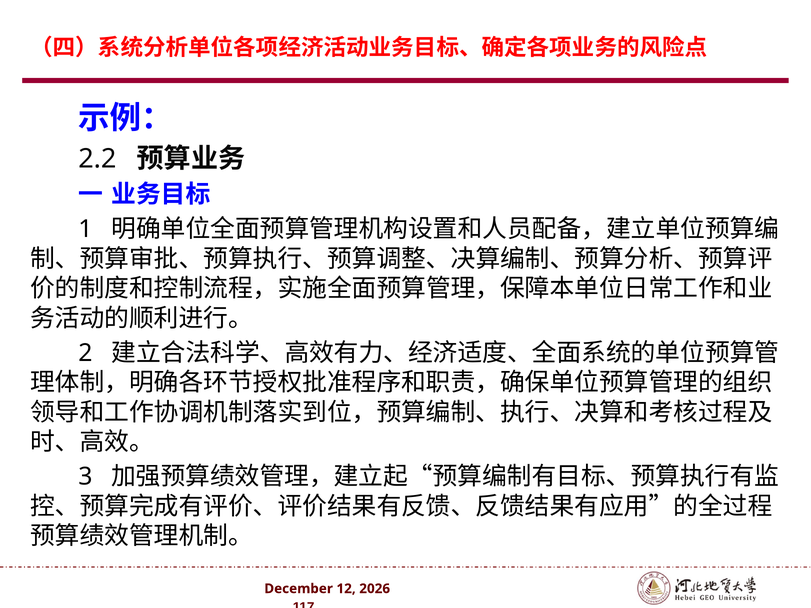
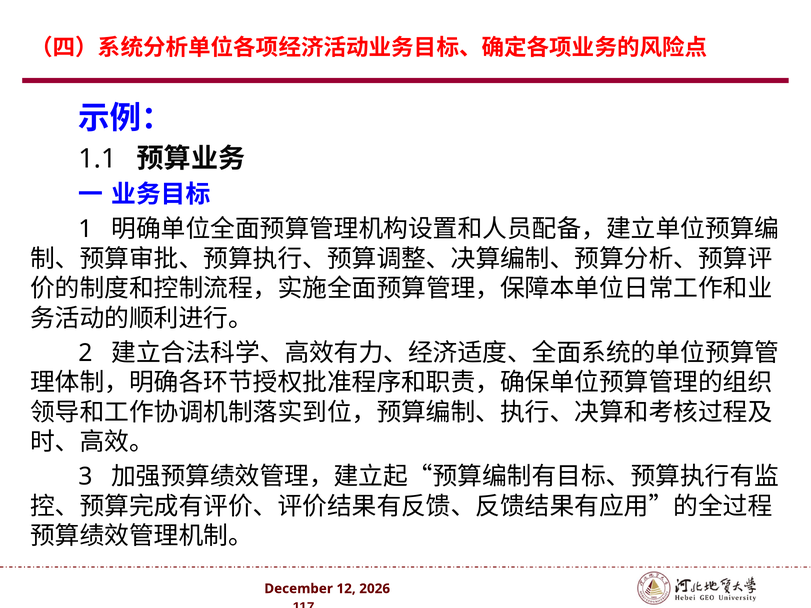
2.2: 2.2 -> 1.1
